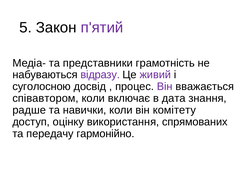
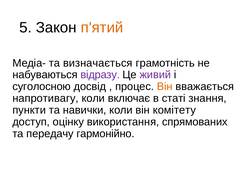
п'ятий colour: purple -> orange
представники: представники -> визначається
Він at (165, 86) colour: purple -> orange
співавтором: співавтором -> напротивагу
дата: дата -> статі
радше: радше -> пункти
